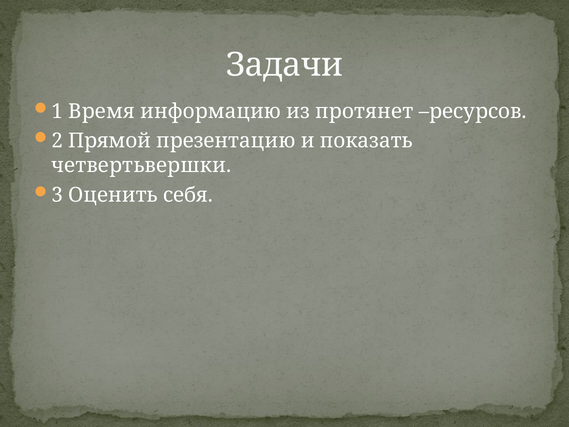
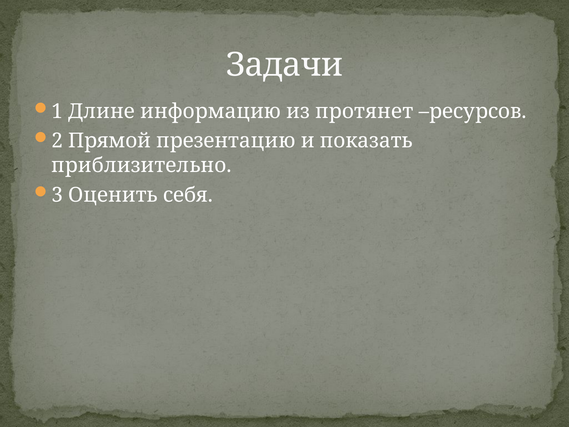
Время: Время -> Длине
четвертьвершки: четвертьвершки -> приблизительно
